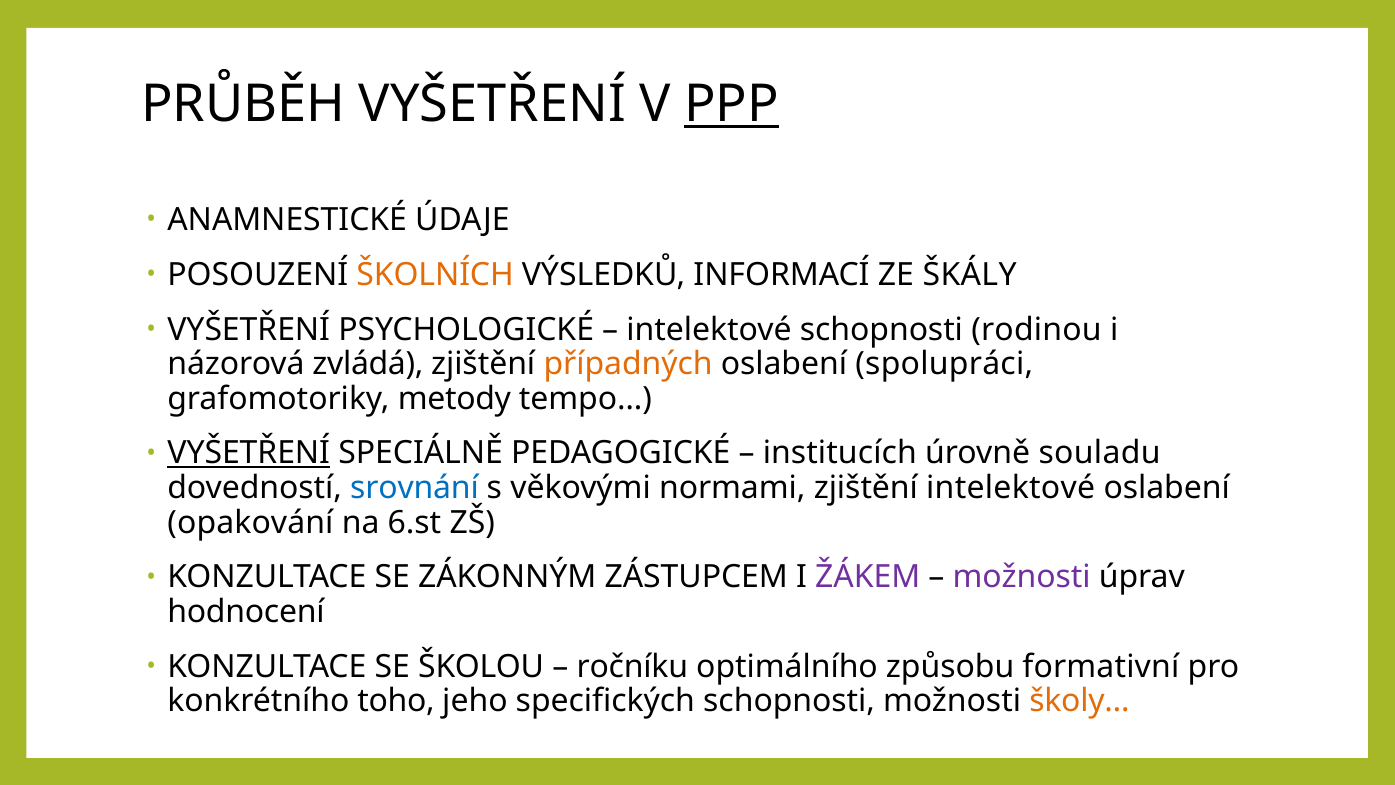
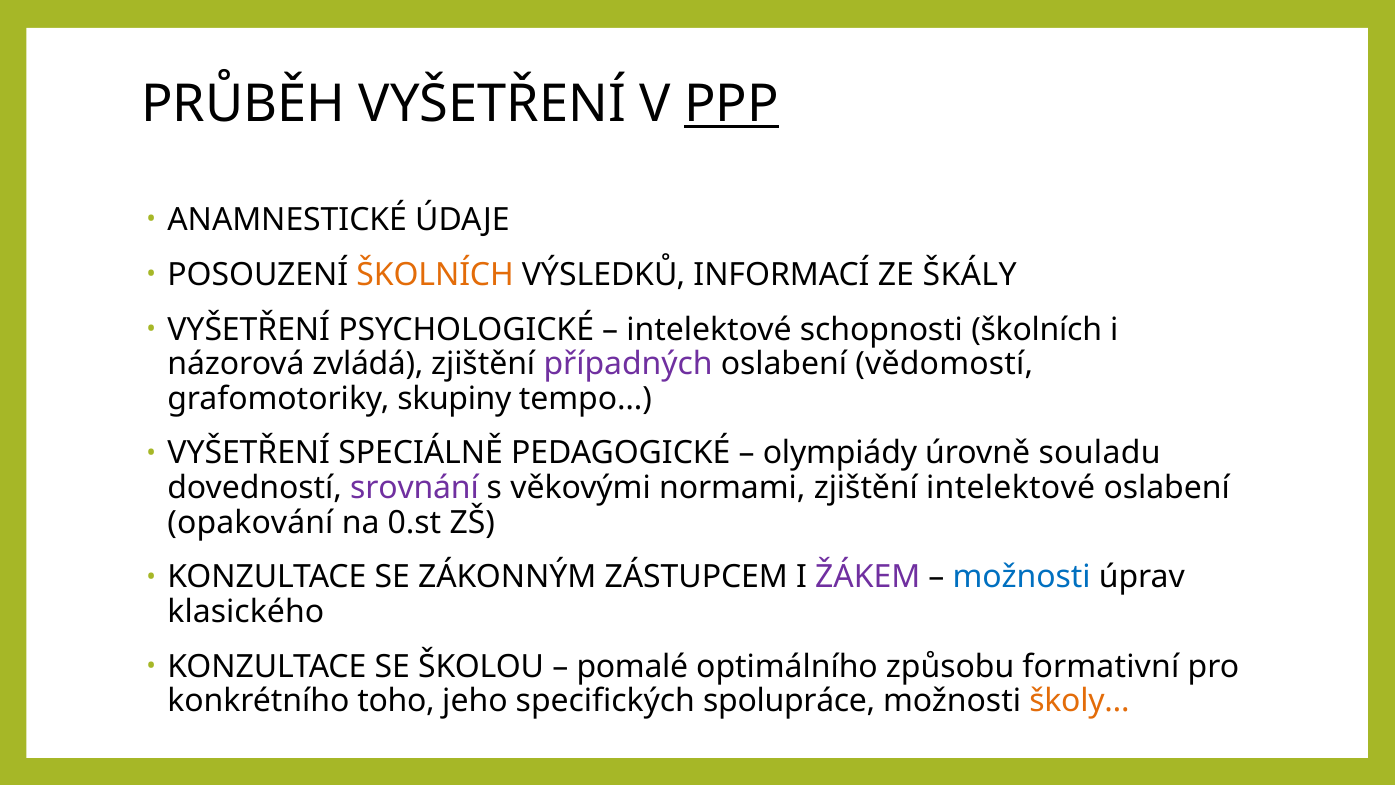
schopnosti rodinou: rodinou -> školních
případných colour: orange -> purple
spolupráci: spolupráci -> vědomostí
metody: metody -> skupiny
VYŠETŘENÍ at (249, 453) underline: present -> none
institucích: institucích -> olympiády
srovnání colour: blue -> purple
6.st: 6.st -> 0.st
možnosti at (1022, 577) colour: purple -> blue
hodnocení: hodnocení -> klasického
ročníku: ročníku -> pomalé
specifických schopnosti: schopnosti -> spolupráce
